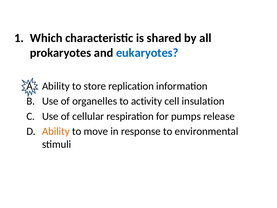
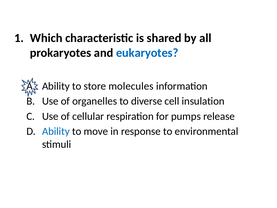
replication: replication -> molecules
activity: activity -> diverse
Ability at (56, 131) colour: orange -> blue
